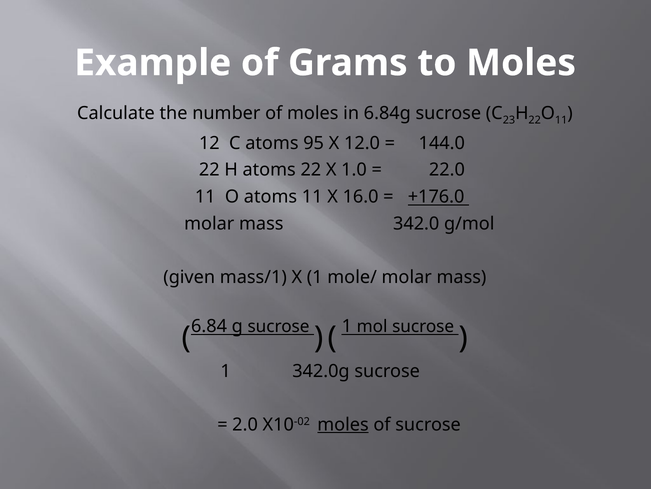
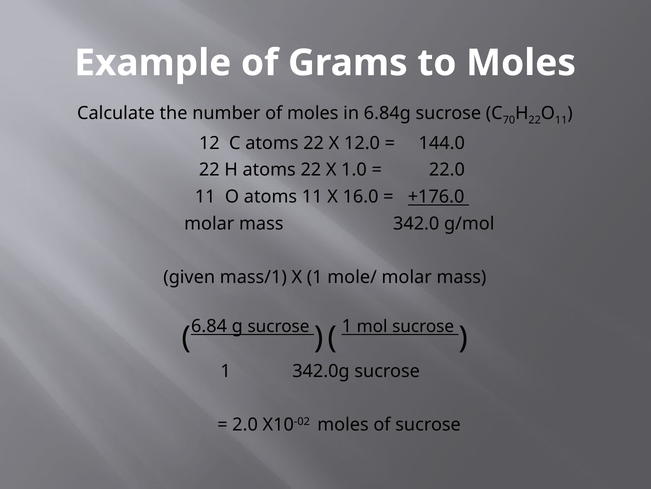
23: 23 -> 70
C atoms 95: 95 -> 22
moles at (343, 424) underline: present -> none
